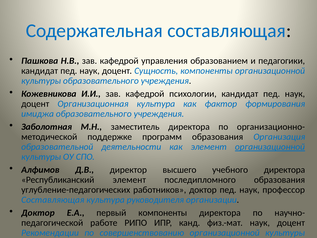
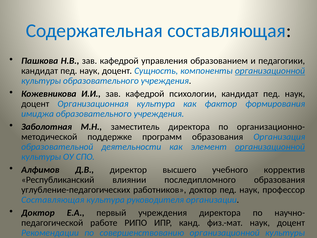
организационной at (270, 71) underline: none -> present
учебного директора: директора -> корректив
Республиканский элемент: элемент -> влиянии
первый компоненты: компоненты -> учреждения
